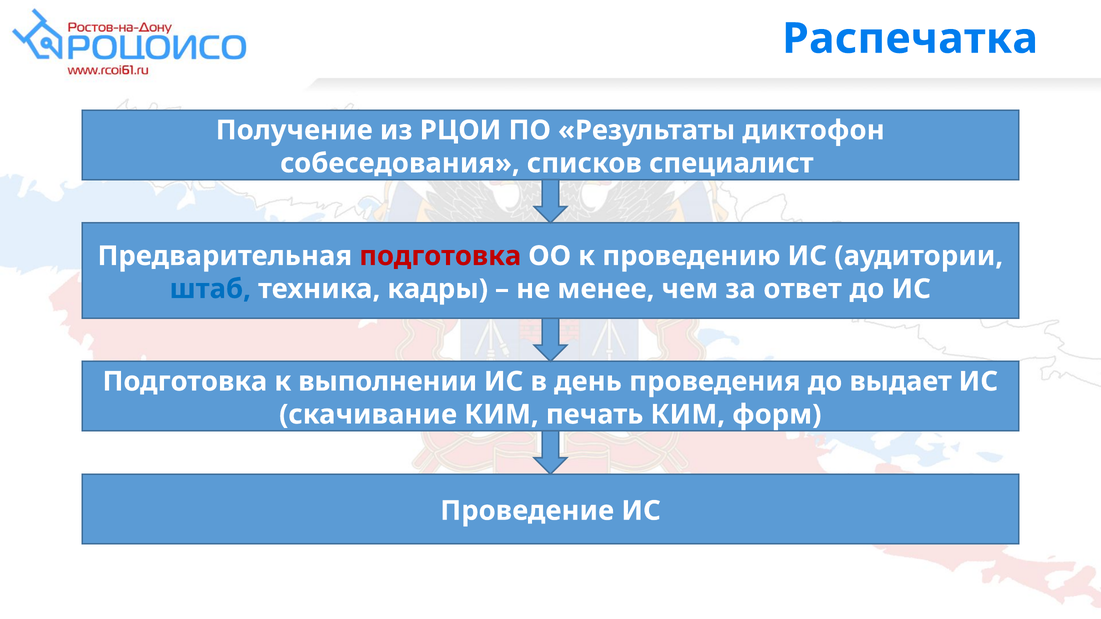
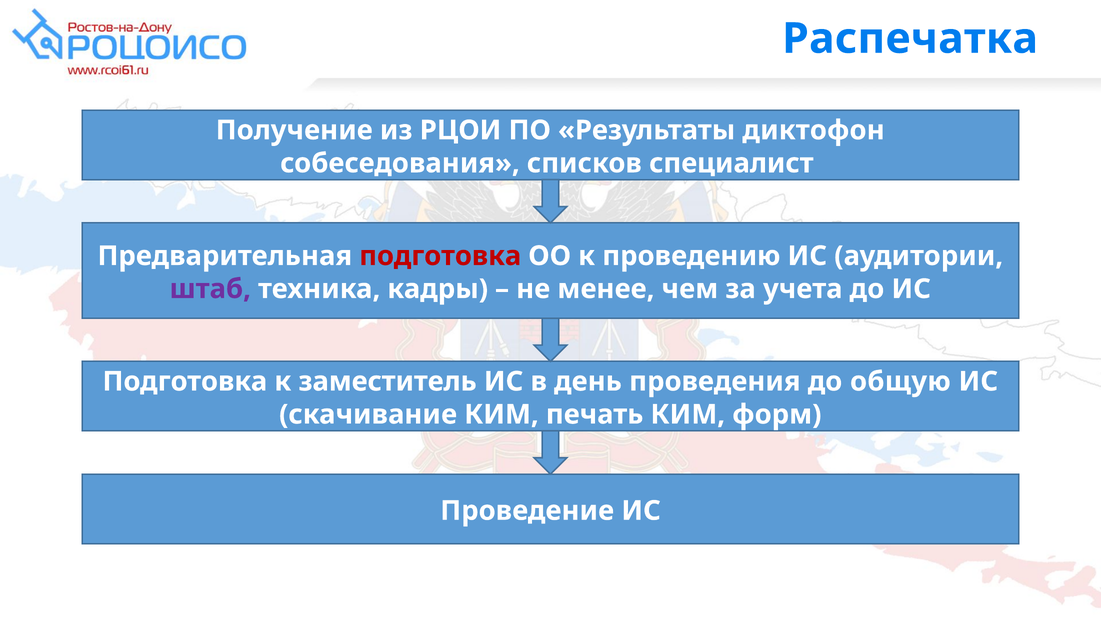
штаб colour: blue -> purple
ответ: ответ -> учета
выполнении: выполнении -> заместитель
выдает: выдает -> общую
